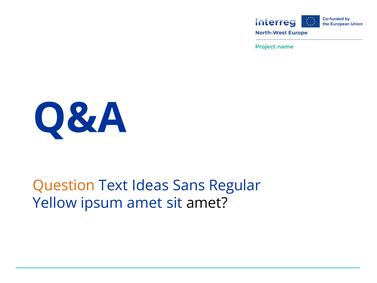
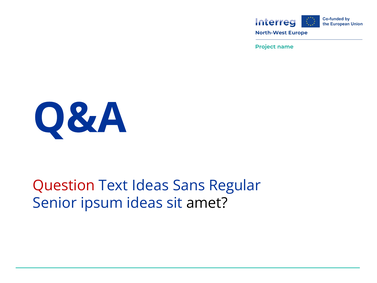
Question colour: orange -> red
Yellow: Yellow -> Senior
ipsum amet: amet -> ideas
